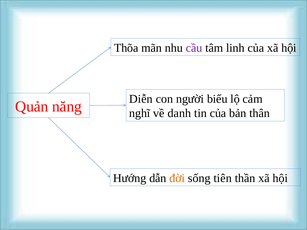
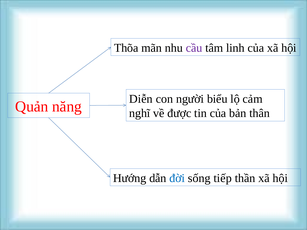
danh: danh -> được
đời colour: orange -> blue
tiên: tiên -> tiếp
